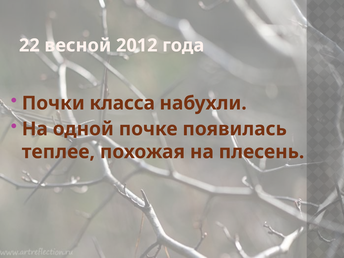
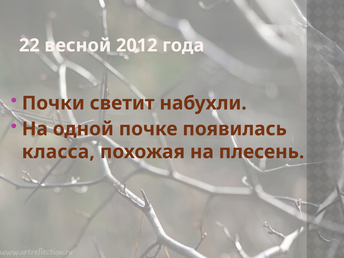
класса: класса -> светит
теплее: теплее -> класса
